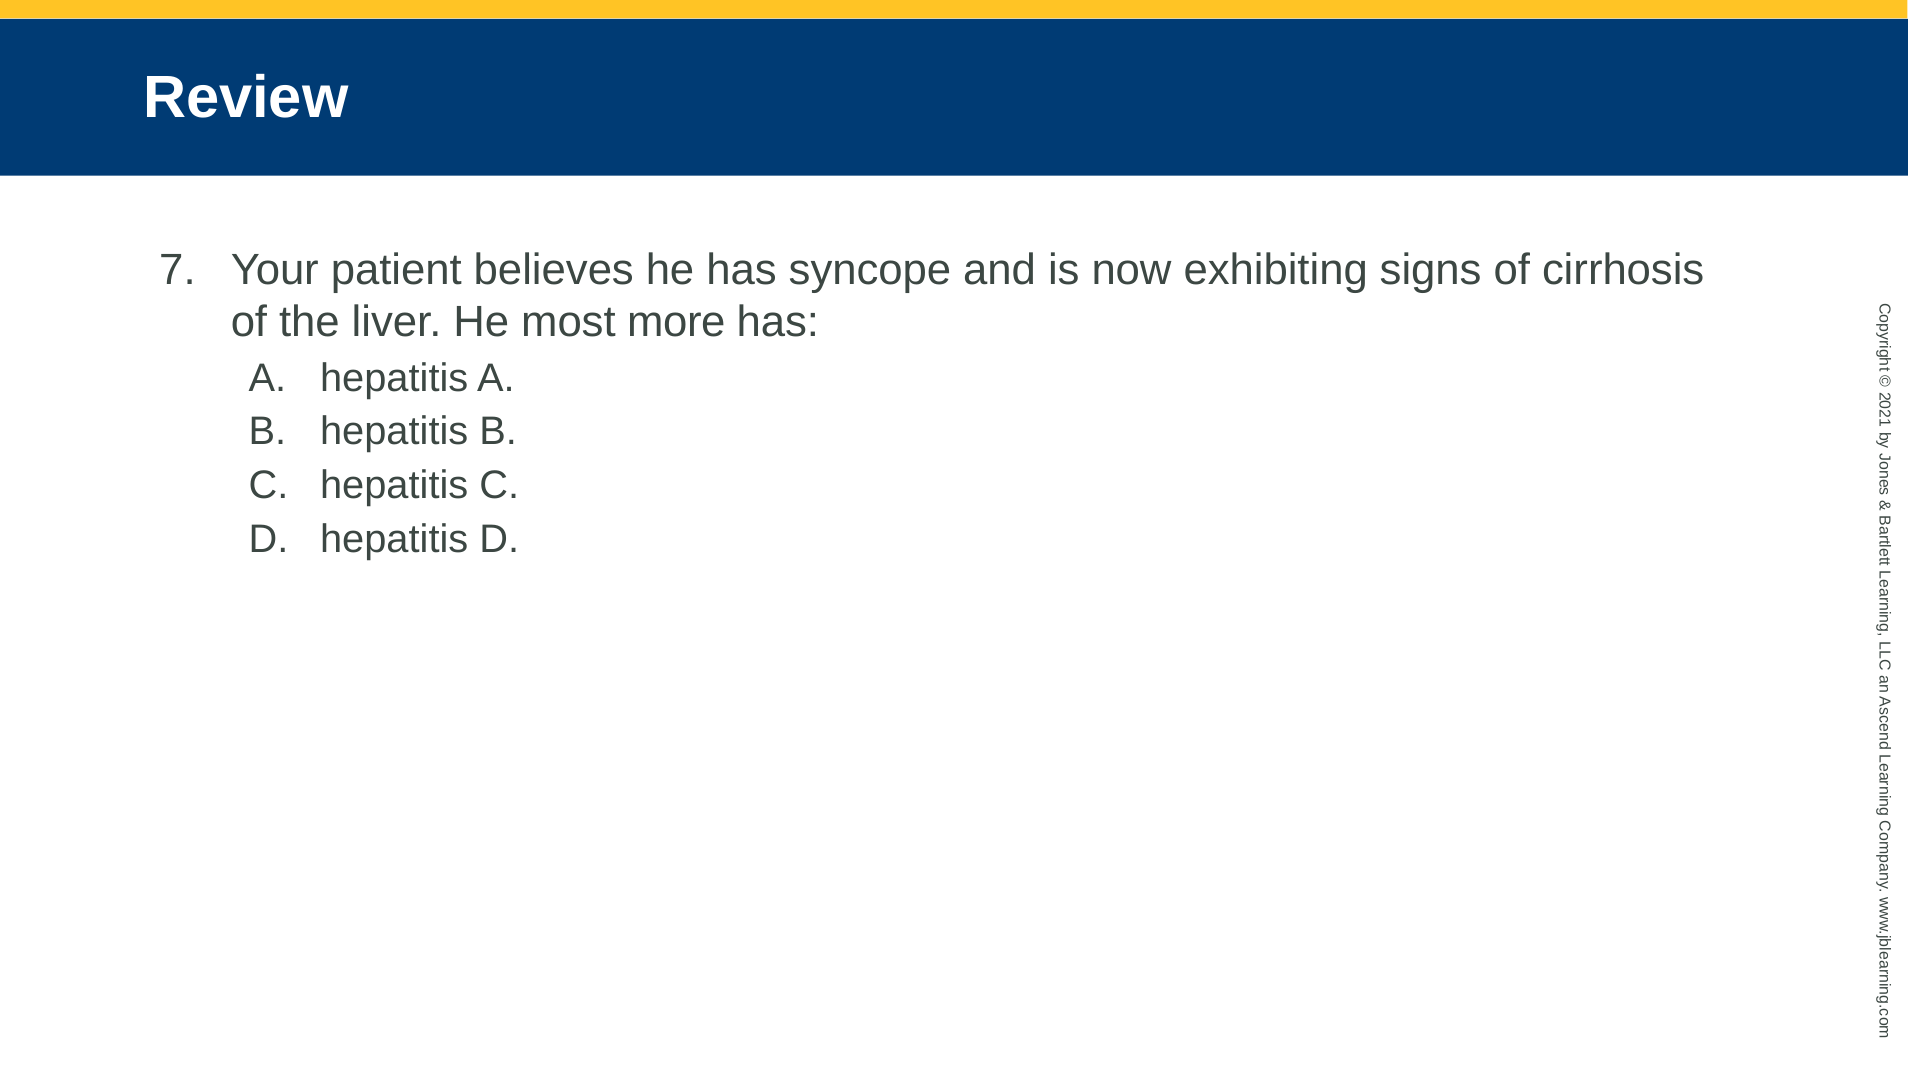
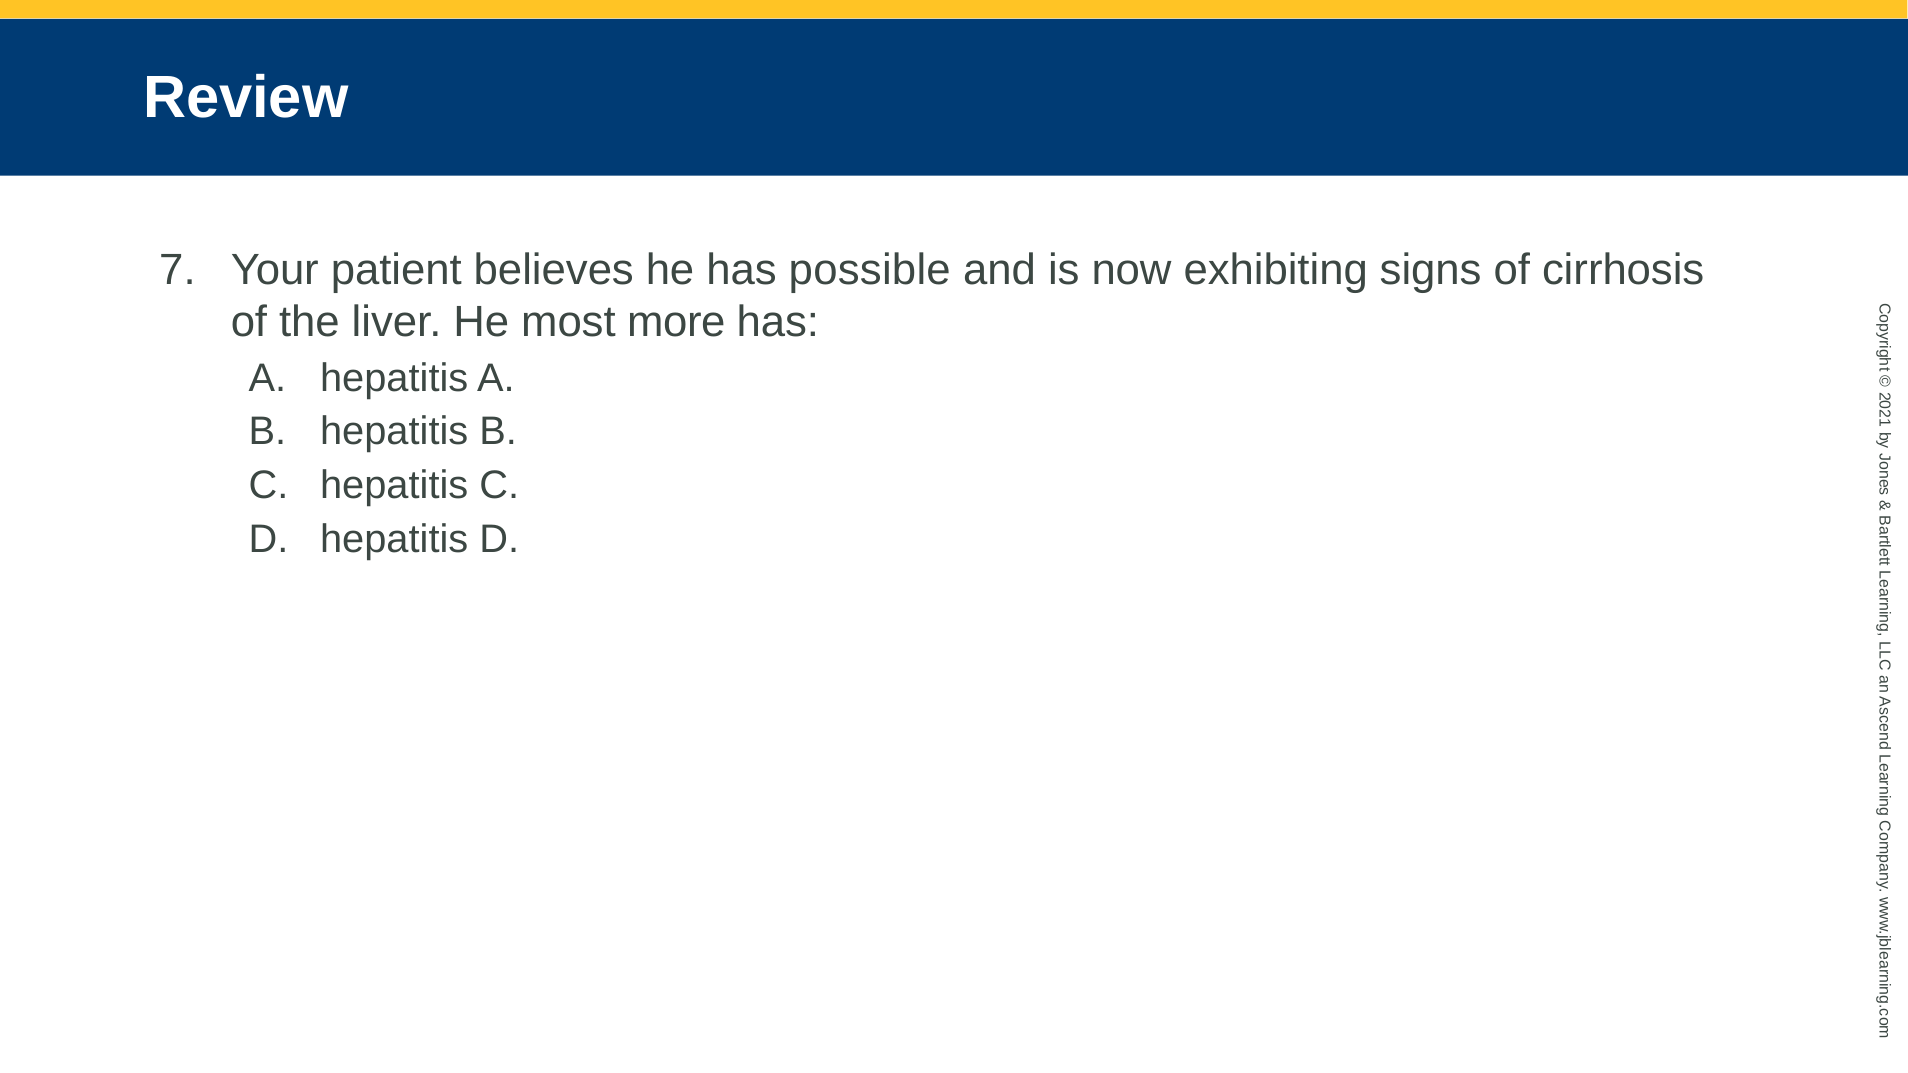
syncope: syncope -> possible
